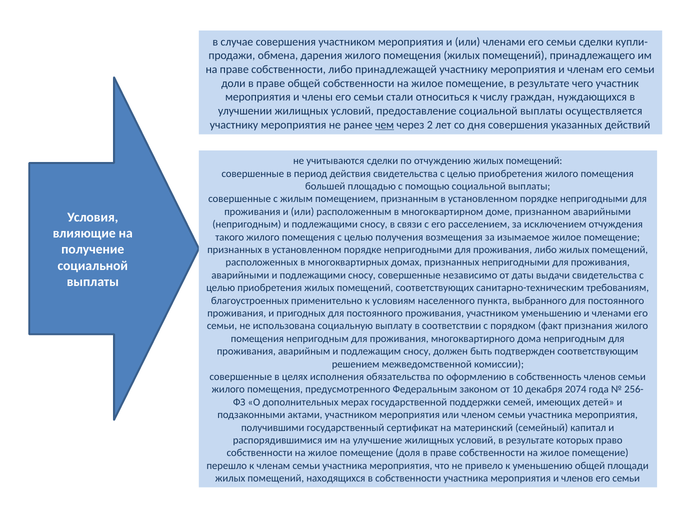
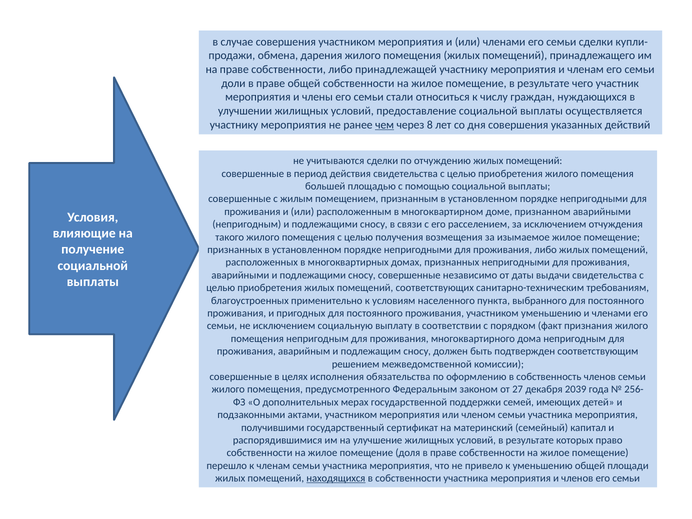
2: 2 -> 8
не использована: использована -> исключением
10: 10 -> 27
2074: 2074 -> 2039
находящихся underline: none -> present
